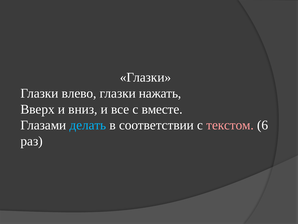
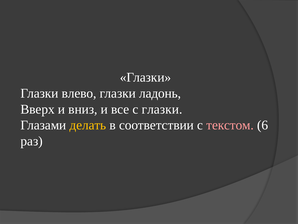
нажать: нажать -> ладонь
с вместе: вместе -> глазки
делать colour: light blue -> yellow
